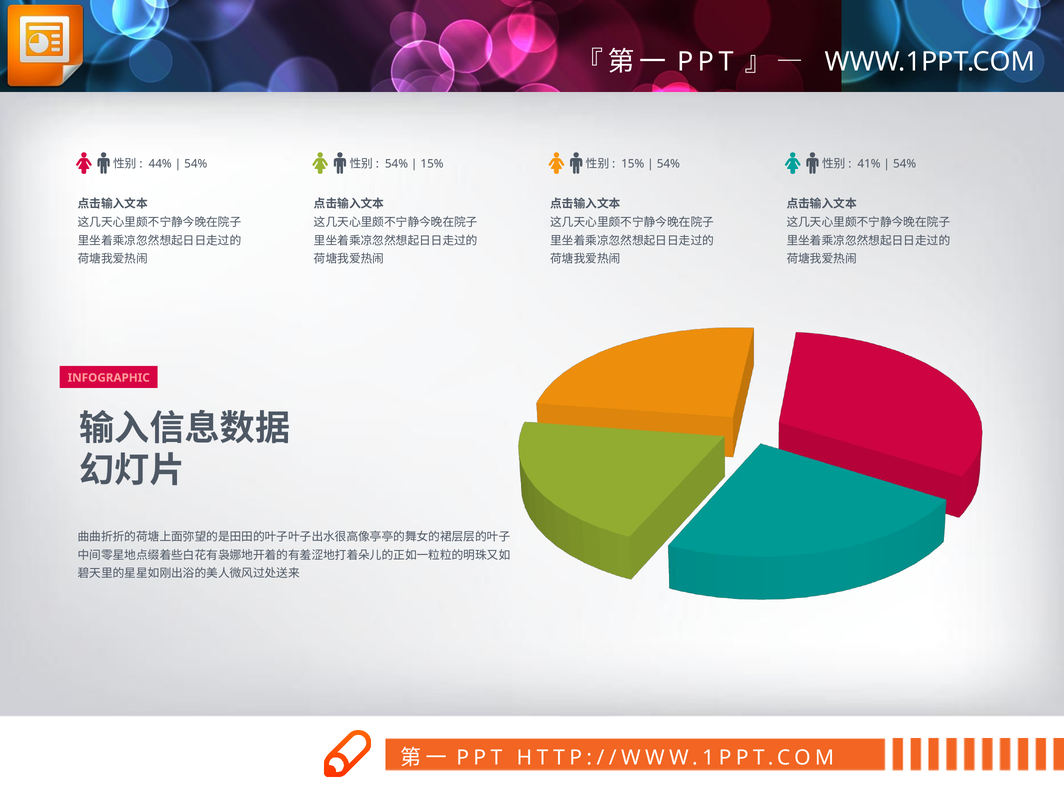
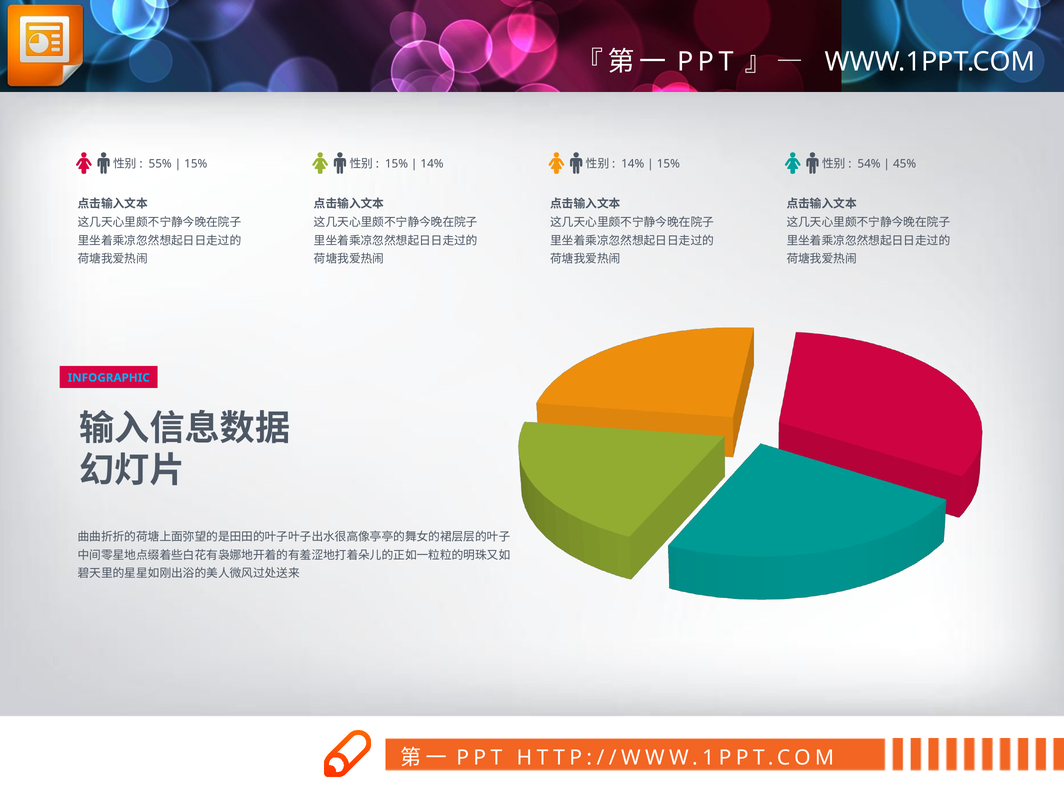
44%: 44% -> 55%
54% at (196, 164): 54% -> 15%
54% at (396, 164): 54% -> 15%
15% at (432, 164): 15% -> 14%
15% at (633, 164): 15% -> 14%
54% at (668, 164): 54% -> 15%
41%: 41% -> 54%
54% at (905, 164): 54% -> 45%
INFOGRAPHIC colour: pink -> light blue
